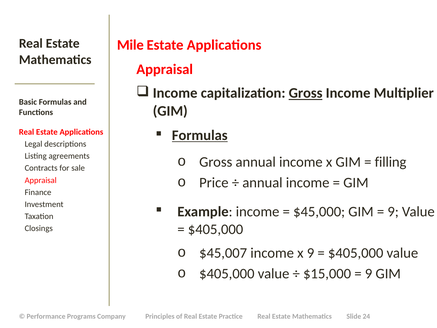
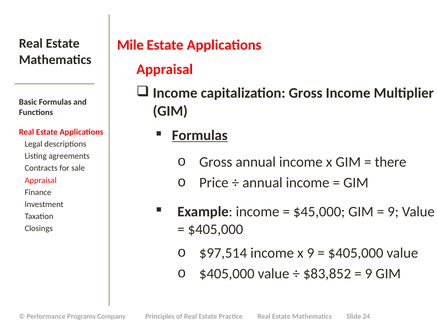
Gross at (306, 93) underline: present -> none
filling: filling -> there
$45,007: $45,007 -> $97,514
$15,000: $15,000 -> $83,852
